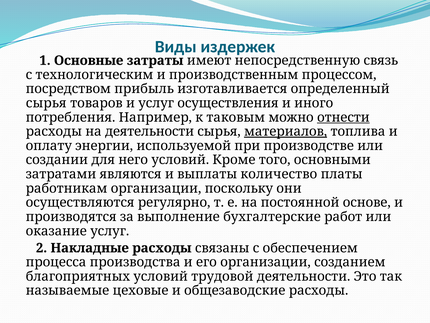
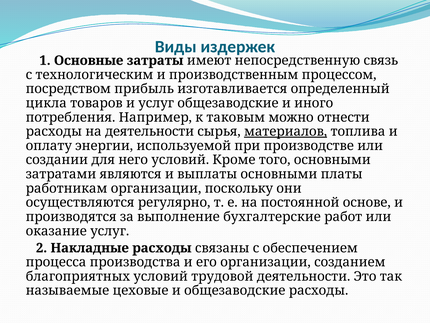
сырья at (46, 103): сырья -> цикла
услуг осуществления: осуществления -> общезаводские
отнести underline: present -> none
выплаты количество: количество -> основными
